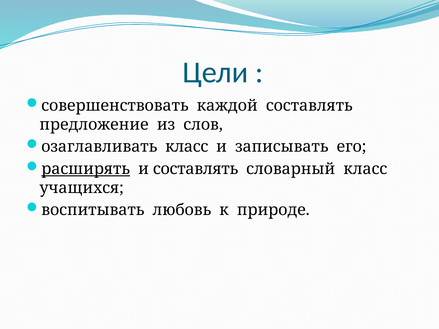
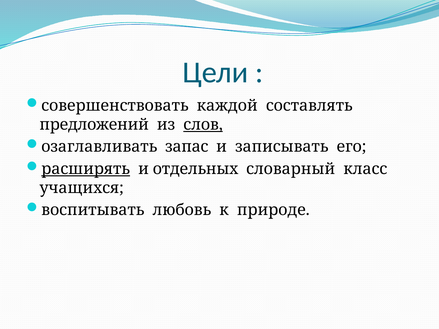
предложение: предложение -> предложений
слов underline: none -> present
озаглавливать класс: класс -> запас
и составлять: составлять -> отдельных
